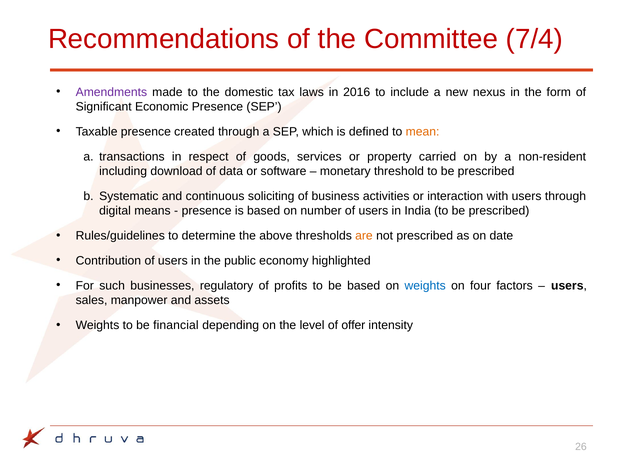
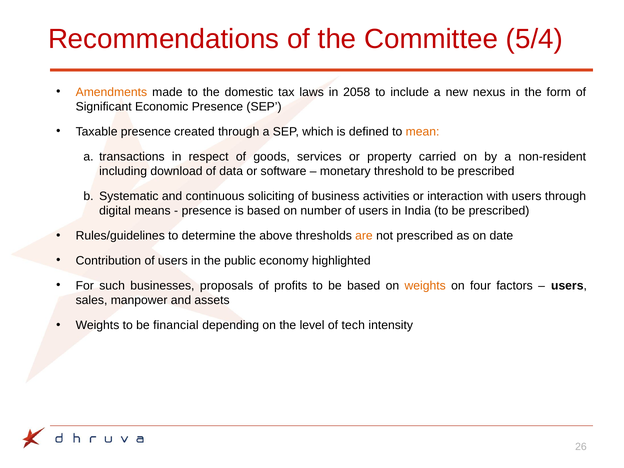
7/4: 7/4 -> 5/4
Amendments colour: purple -> orange
2016: 2016 -> 2058
regulatory: regulatory -> proposals
weights at (425, 286) colour: blue -> orange
offer: offer -> tech
